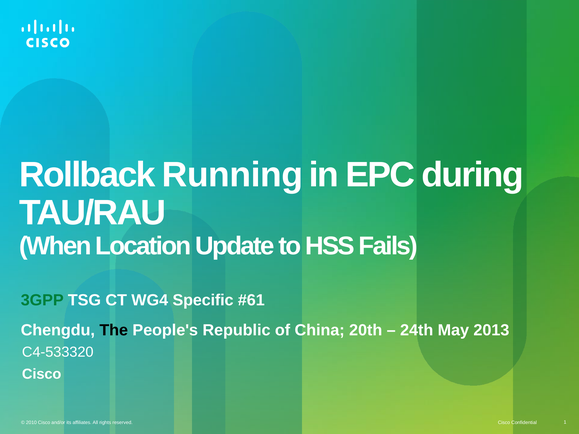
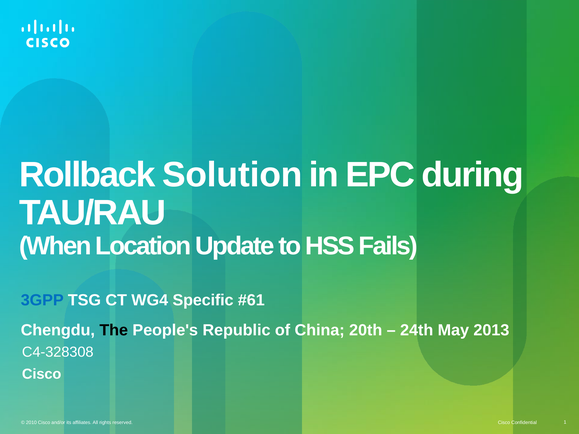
Running: Running -> Solution
3GPP colour: green -> blue
C4-533320: C4-533320 -> C4-328308
